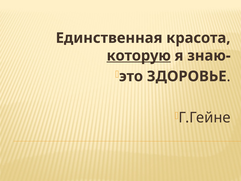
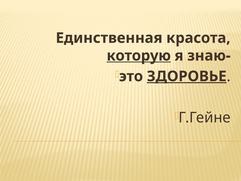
ЗДОРОВЬЕ underline: none -> present
